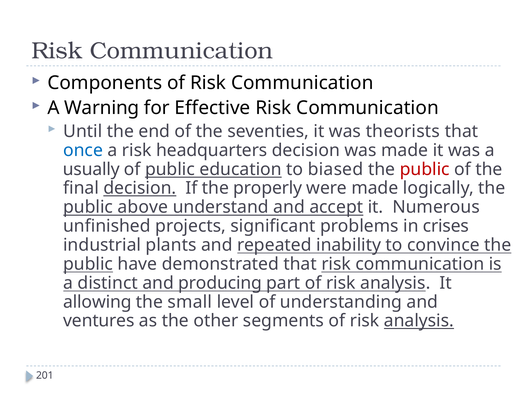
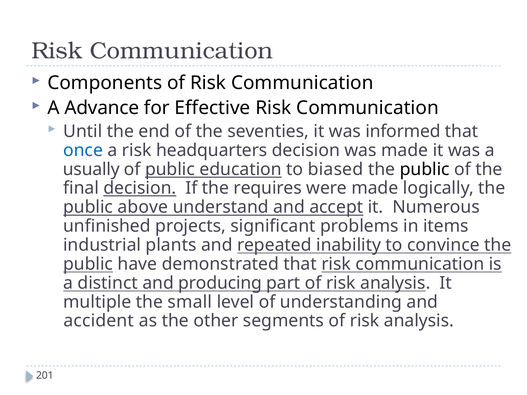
Warning: Warning -> Advance
theorists: theorists -> informed
public at (425, 169) colour: red -> black
properly: properly -> requires
crises: crises -> items
allowing: allowing -> multiple
ventures: ventures -> accident
analysis at (419, 321) underline: present -> none
